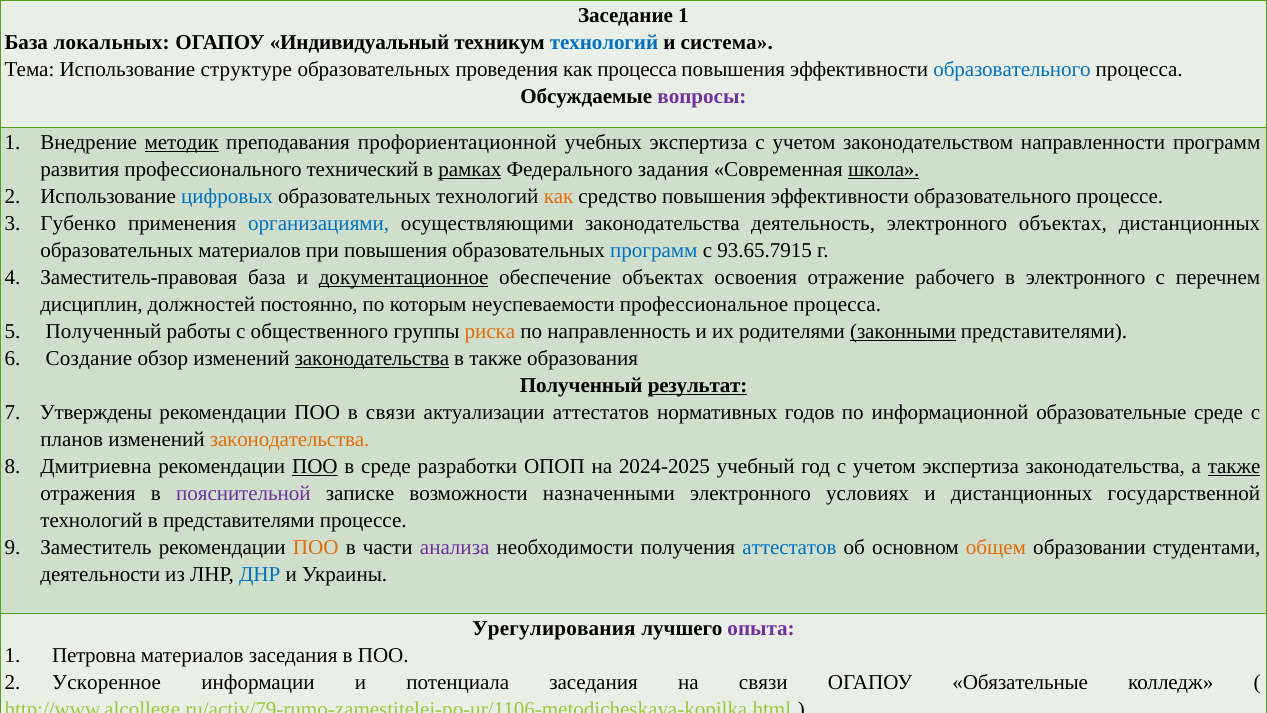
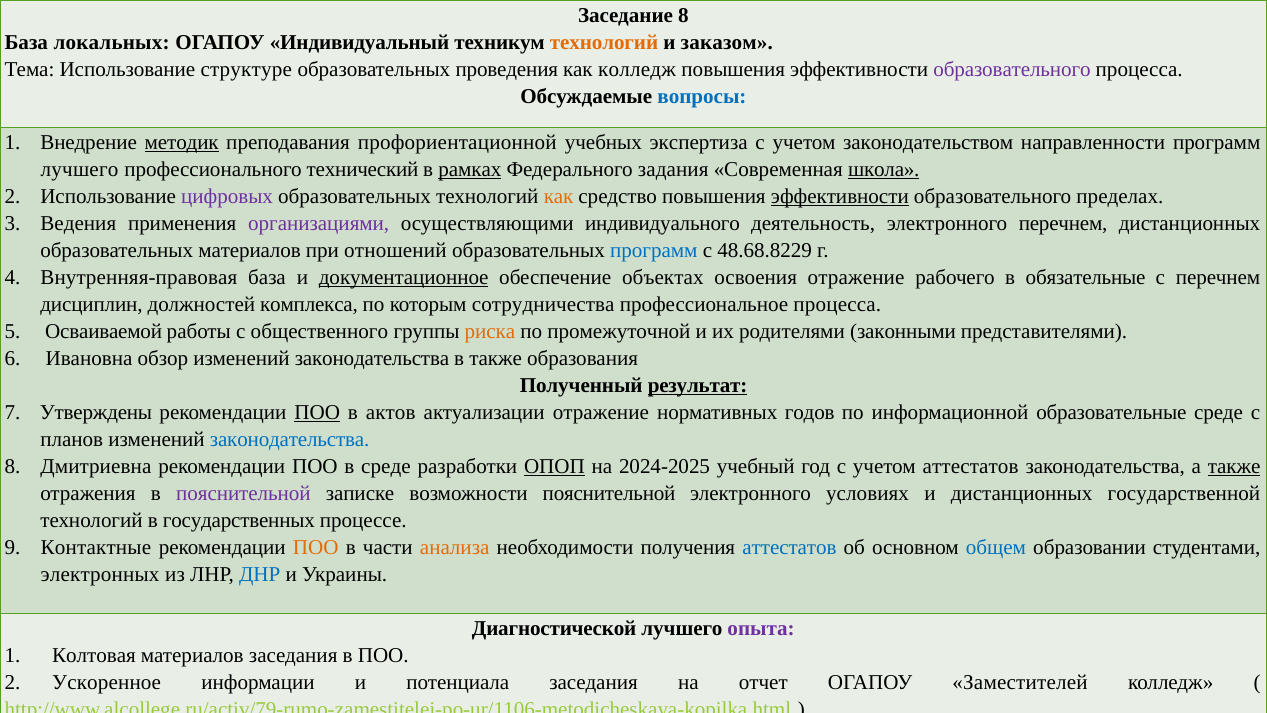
Заседание 1: 1 -> 8
технологий at (604, 42) colour: blue -> orange
система: система -> заказом
как процесса: процесса -> колледж
образовательного at (1012, 69) colour: blue -> purple
вопросы colour: purple -> blue
развития at (80, 170): развития -> лучшего
цифровых colour: blue -> purple
эффективности at (840, 197) underline: none -> present
образовательного процессе: процессе -> пределах
Губенко: Губенко -> Ведения
организациями colour: blue -> purple
осуществляющими законодательства: законодательства -> индивидуального
электронного объектах: объектах -> перечнем
при повышения: повышения -> отношений
93.65.7915: 93.65.7915 -> 48.68.8229
Заместитель-правовая: Заместитель-правовая -> Внутренняя-правовая
в электронного: электронного -> обязательные
постоянно: постоянно -> комплекса
неуспеваемости: неуспеваемости -> сотрудничества
Полученный at (103, 331): Полученный -> Осваиваемой
направленность: направленность -> промежуточной
законными underline: present -> none
Создание: Создание -> Ивановна
законодательства at (372, 358) underline: present -> none
ПОО at (317, 412) underline: none -> present
в связи: связи -> актов
актуализации аттестатов: аттестатов -> отражение
законодательства at (290, 439) colour: orange -> blue
ПОО at (315, 466) underline: present -> none
ОПОП underline: none -> present
учетом экспертиза: экспертиза -> аттестатов
возможности назначенными: назначенными -> пояснительной
в представителями: представителями -> государственных
Заместитель: Заместитель -> Контактные
анализа colour: purple -> orange
общем colour: orange -> blue
деятельности: деятельности -> электронных
Урегулирования: Урегулирования -> Диагностической
Петровна: Петровна -> Колтовая
на связи: связи -> отчет
Обязательные: Обязательные -> Заместителей
